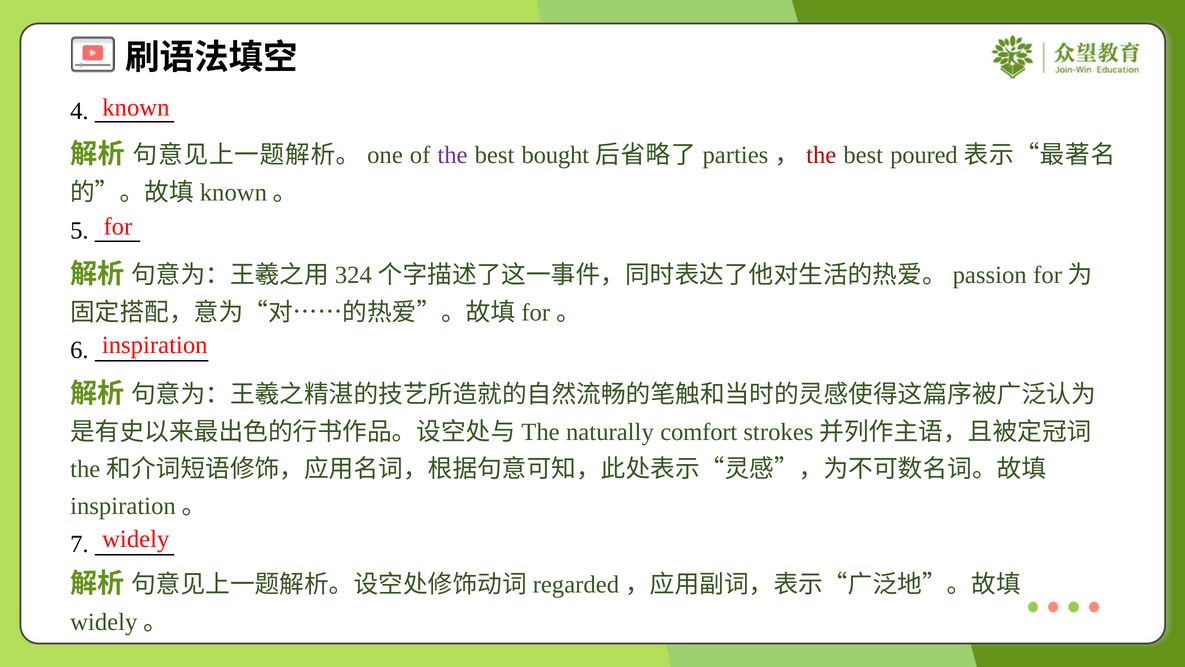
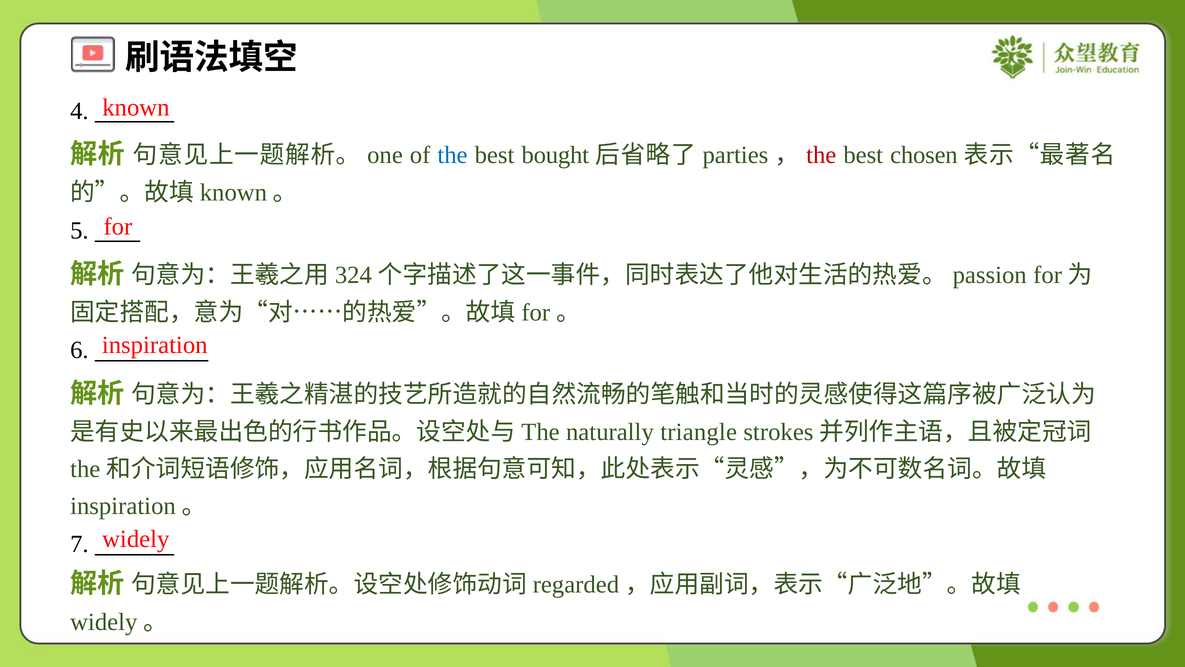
the at (452, 155) colour: purple -> blue
poured: poured -> chosen
comfort: comfort -> triangle
